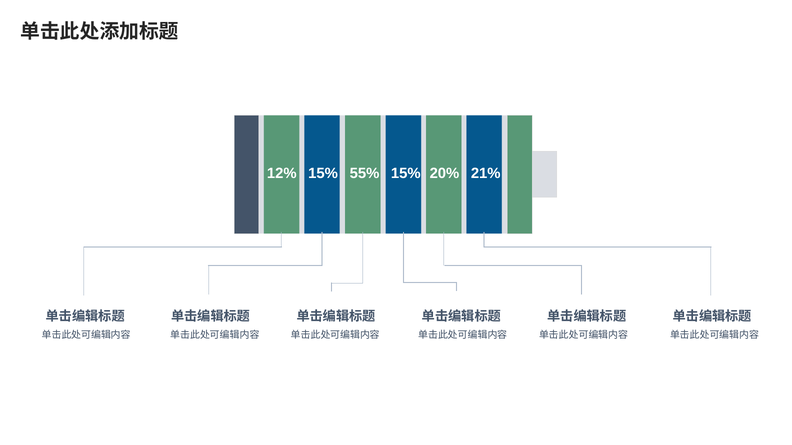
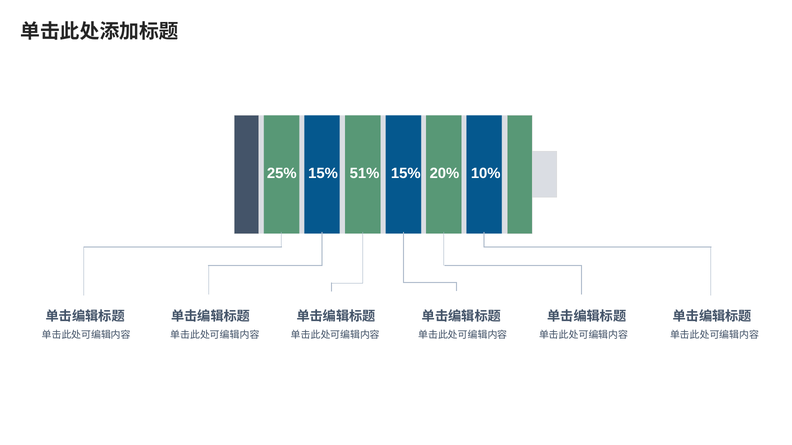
12%: 12% -> 25%
55%: 55% -> 51%
21%: 21% -> 10%
